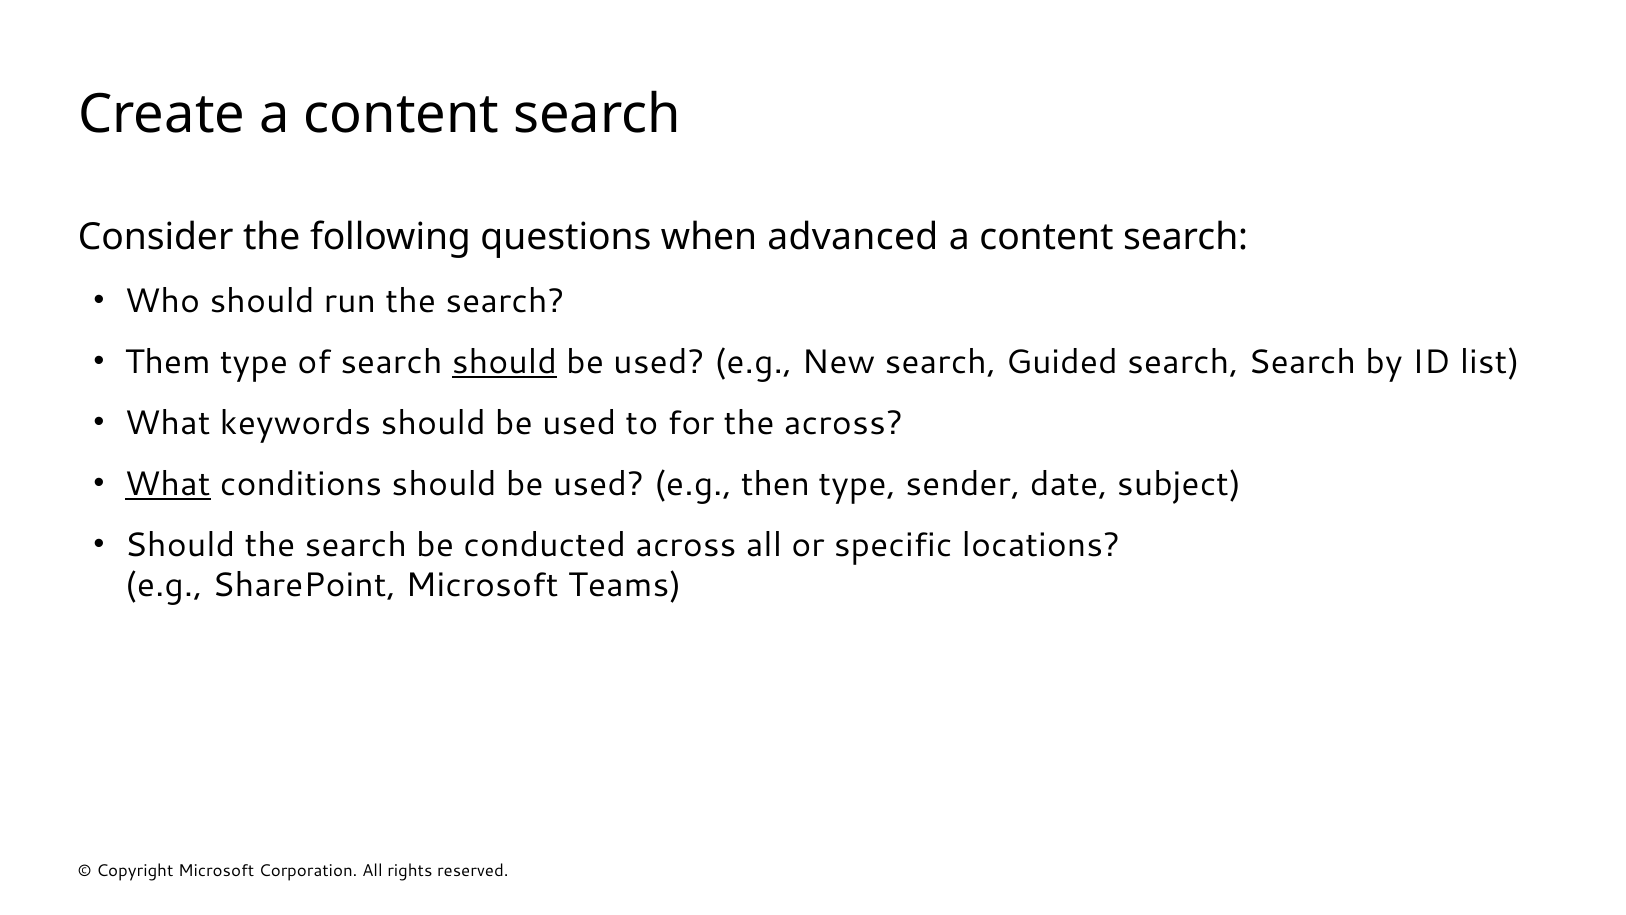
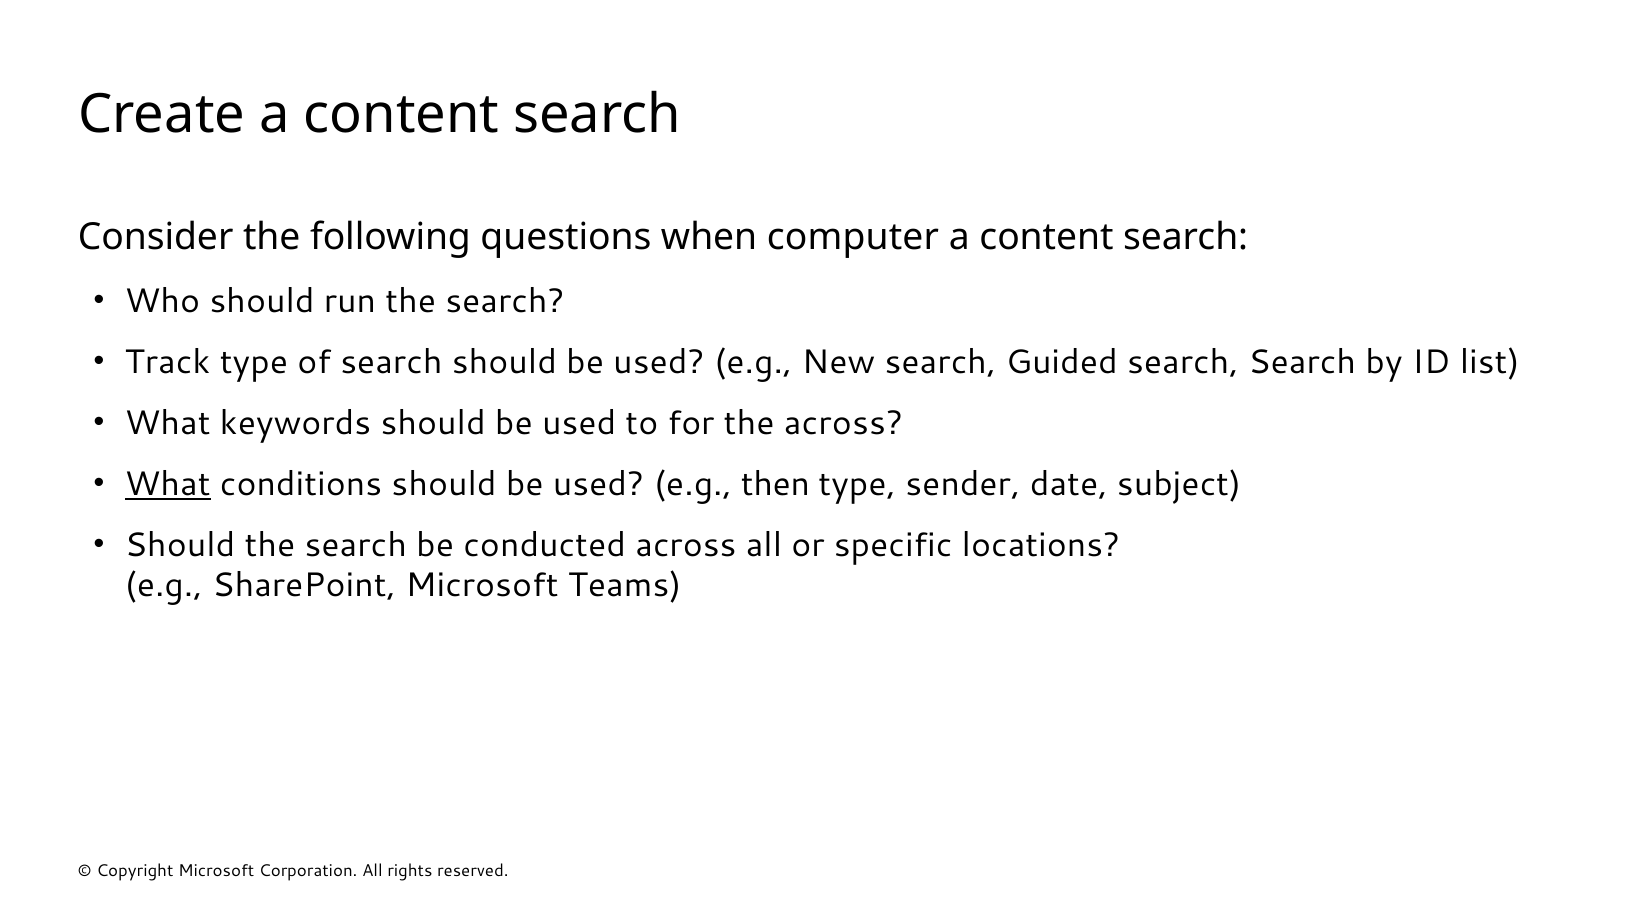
advanced: advanced -> computer
Them: Them -> Track
should at (504, 362) underline: present -> none
